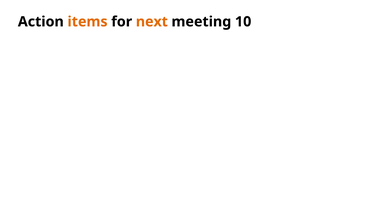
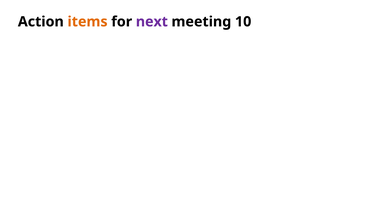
next colour: orange -> purple
